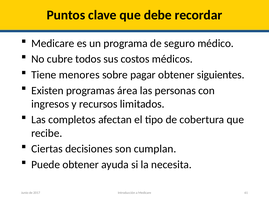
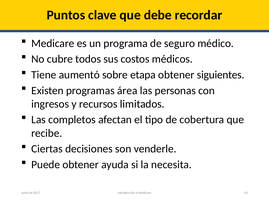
menores: menores -> aumentó
pagar: pagar -> etapa
cumplan: cumplan -> venderle
